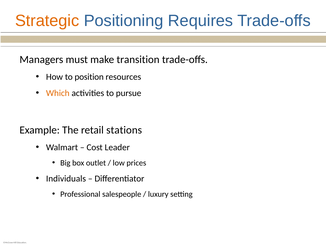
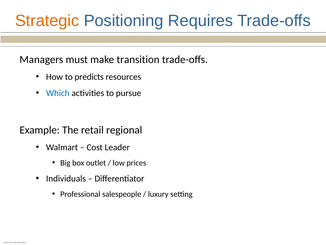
position: position -> predicts
Which colour: orange -> blue
stations: stations -> regional
